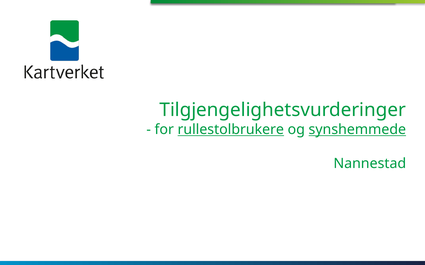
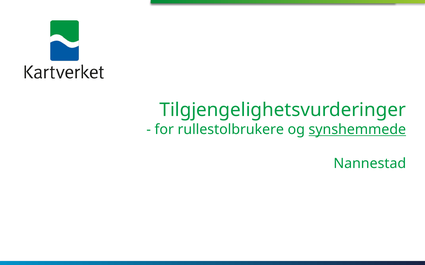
rullestolbrukere underline: present -> none
